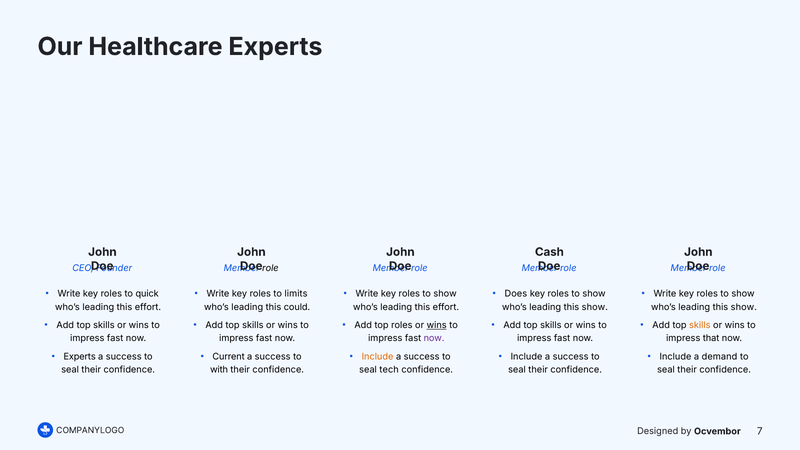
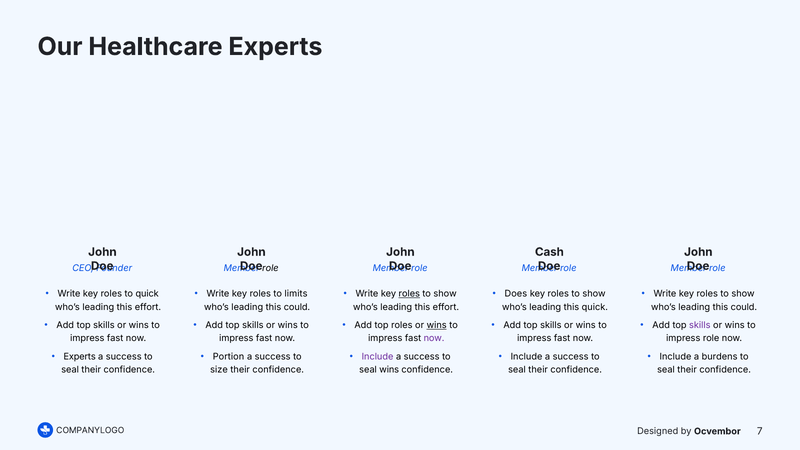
roles at (409, 294) underline: none -> present
show at (595, 307): show -> quick
show at (744, 307): show -> could
skills at (700, 325) colour: orange -> purple
impress that: that -> role
Current: Current -> Portion
Include at (378, 357) colour: orange -> purple
demand: demand -> burdens
with: with -> size
seal tech: tech -> wins
